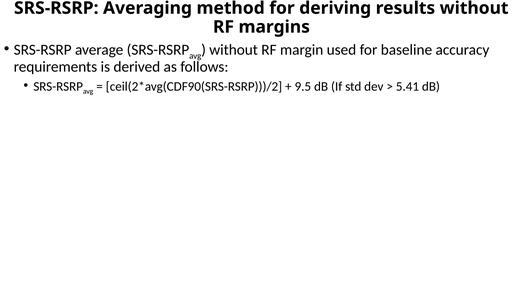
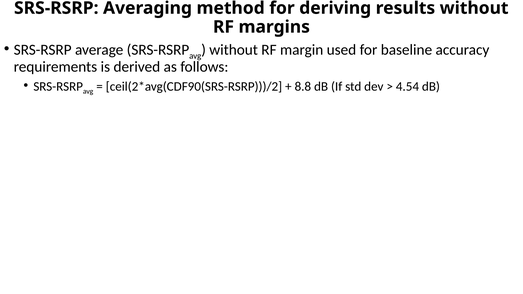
9.5: 9.5 -> 8.8
5.41: 5.41 -> 4.54
